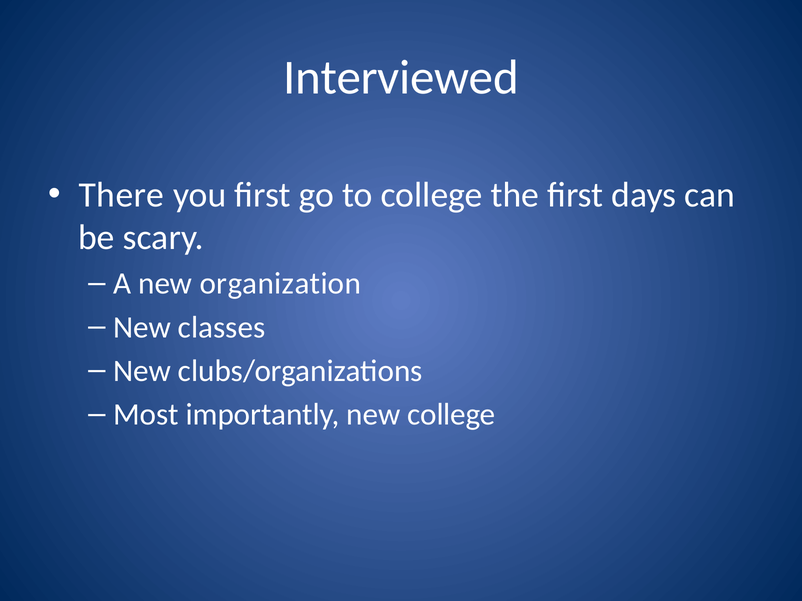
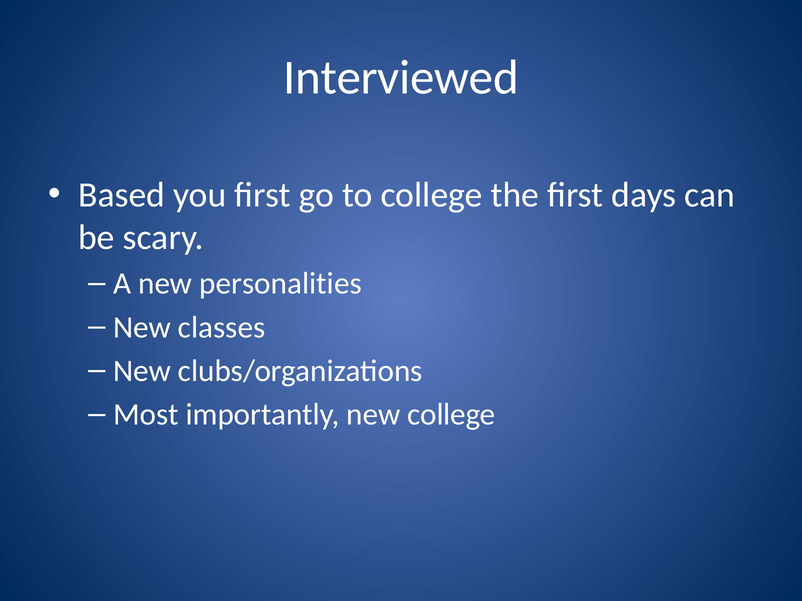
There: There -> Based
organization: organization -> personalities
